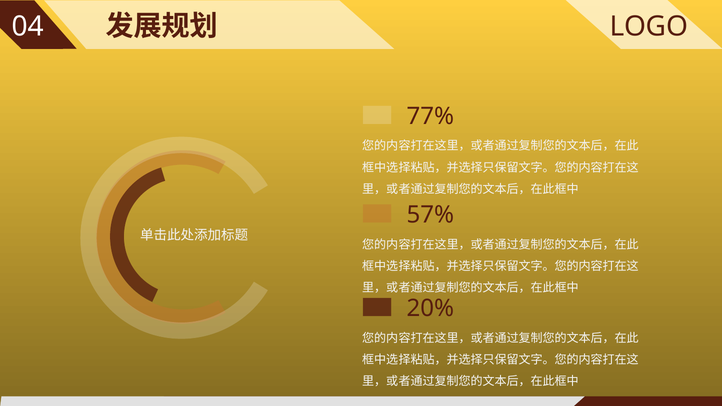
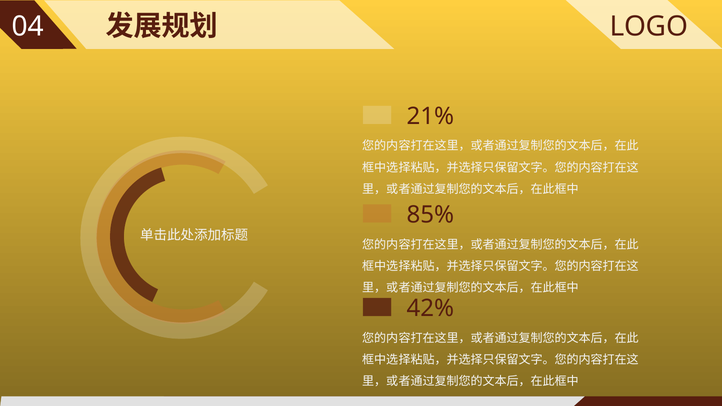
77%: 77% -> 21%
57%: 57% -> 85%
20%: 20% -> 42%
